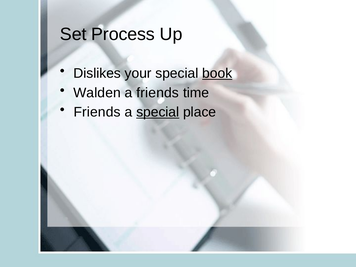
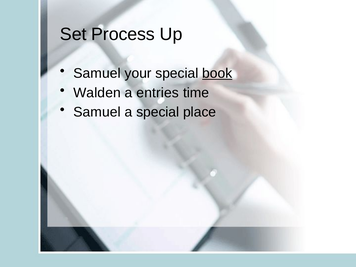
Dislikes at (97, 73): Dislikes -> Samuel
a friends: friends -> entries
Friends at (97, 112): Friends -> Samuel
special at (158, 112) underline: present -> none
